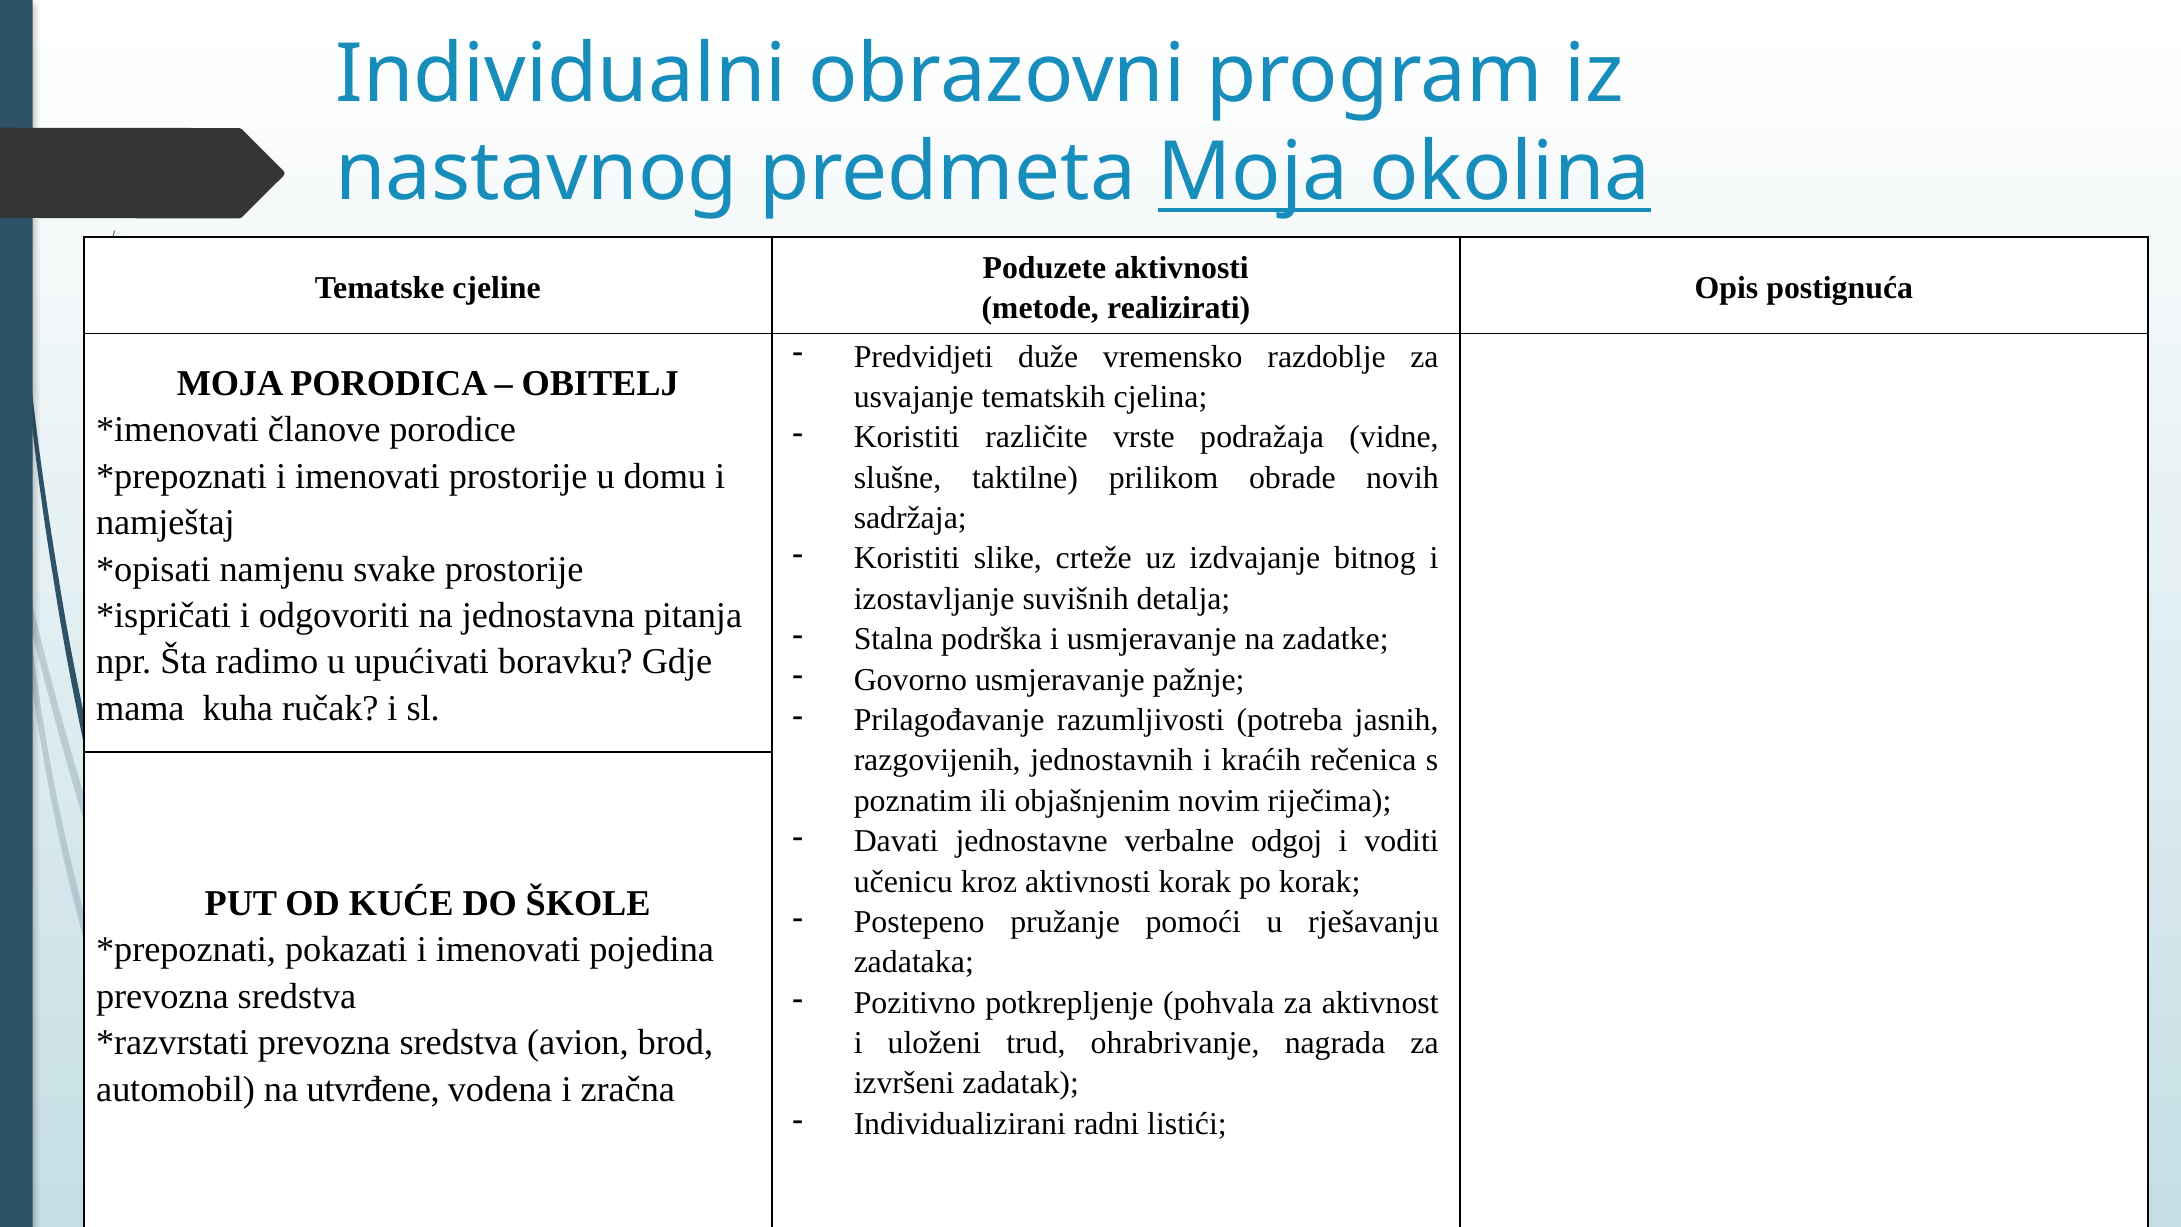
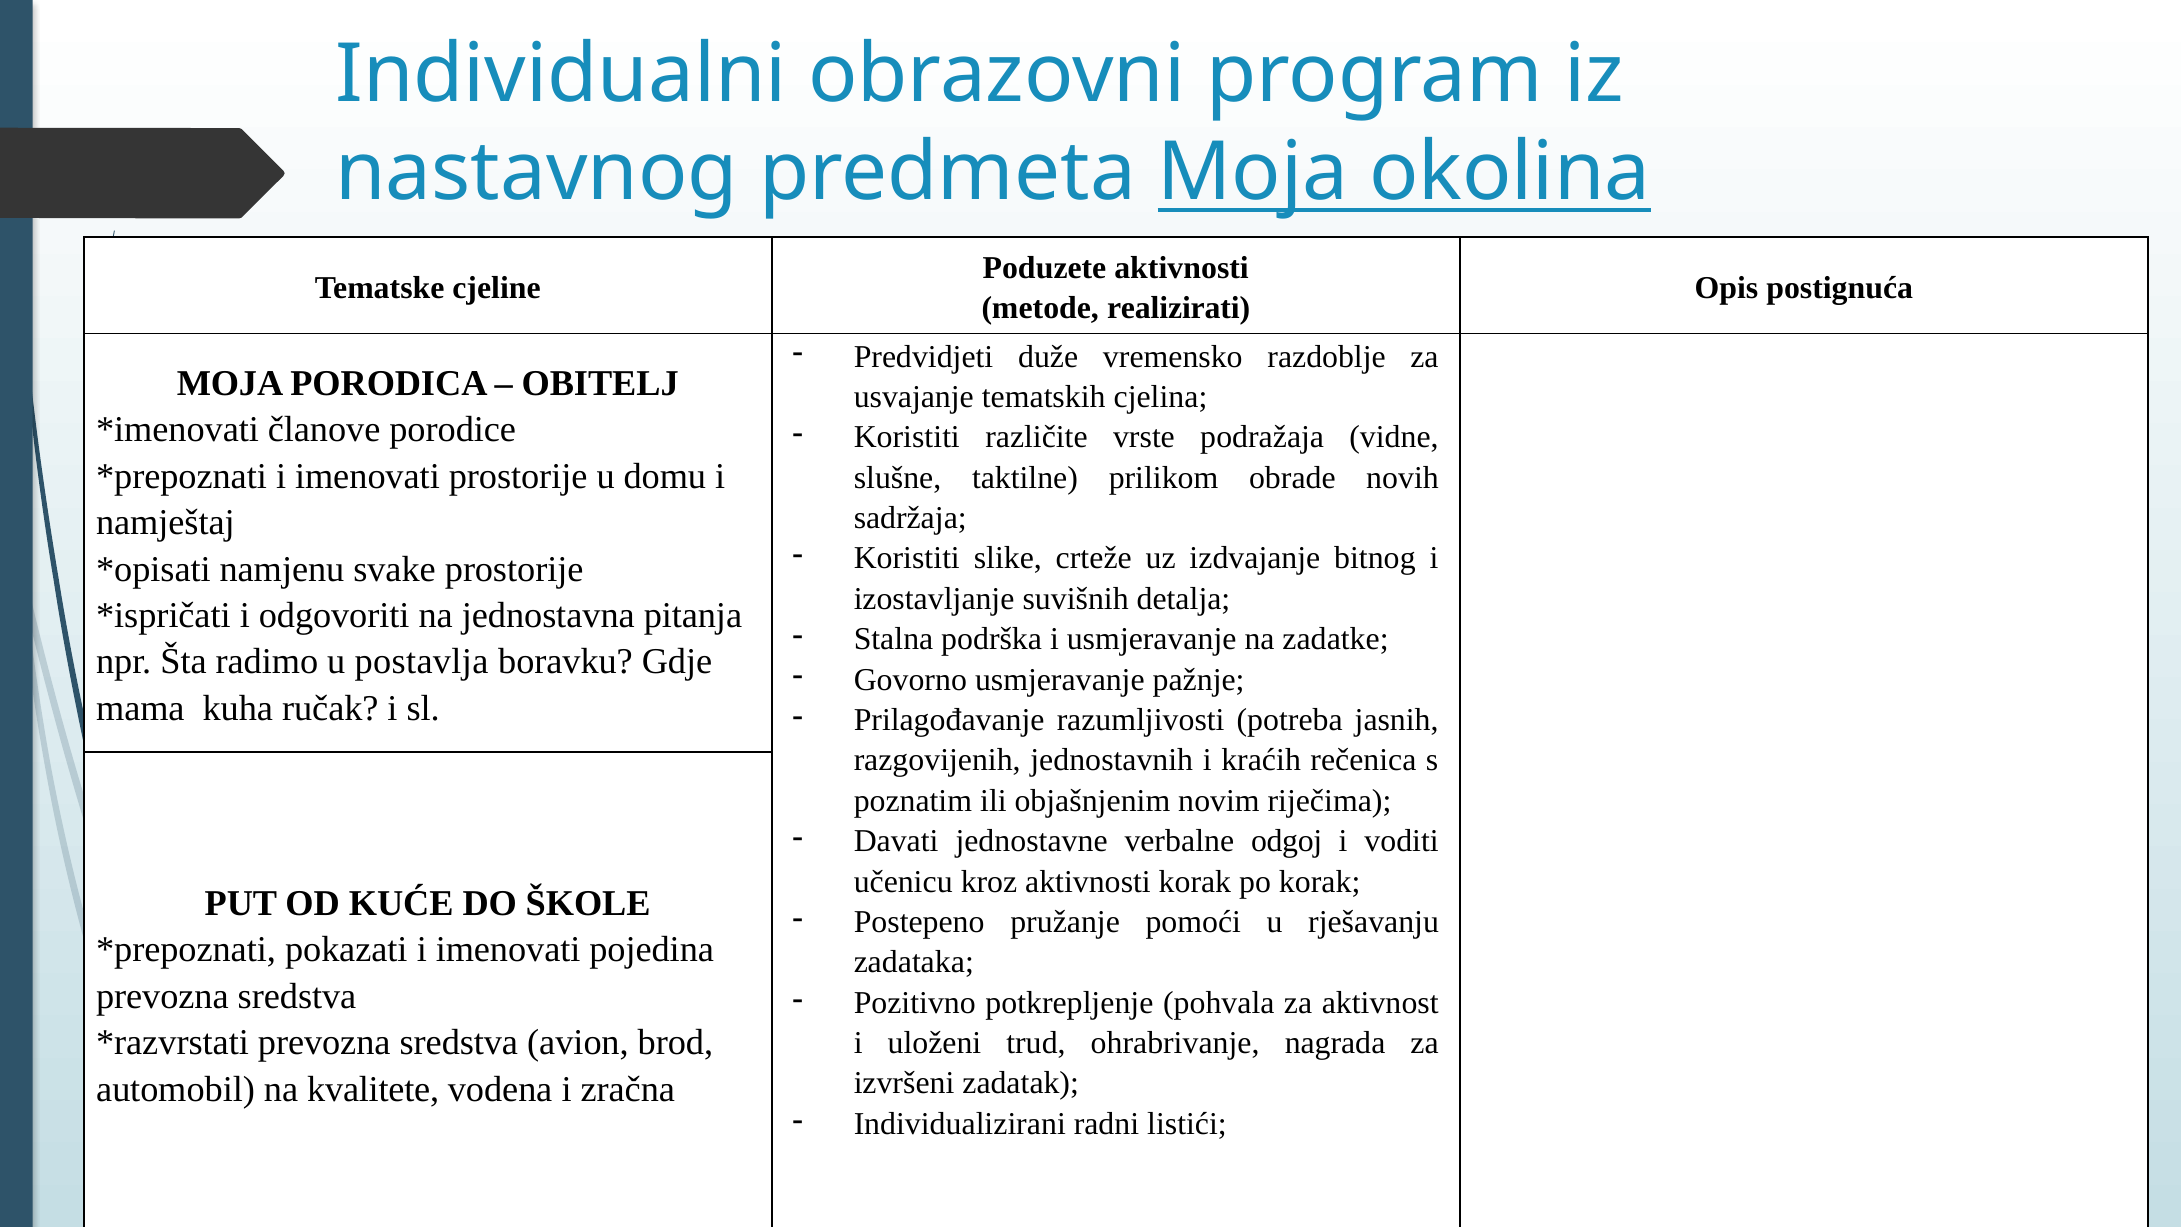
upućivati: upućivati -> postavlja
utvrđene: utvrđene -> kvalitete
